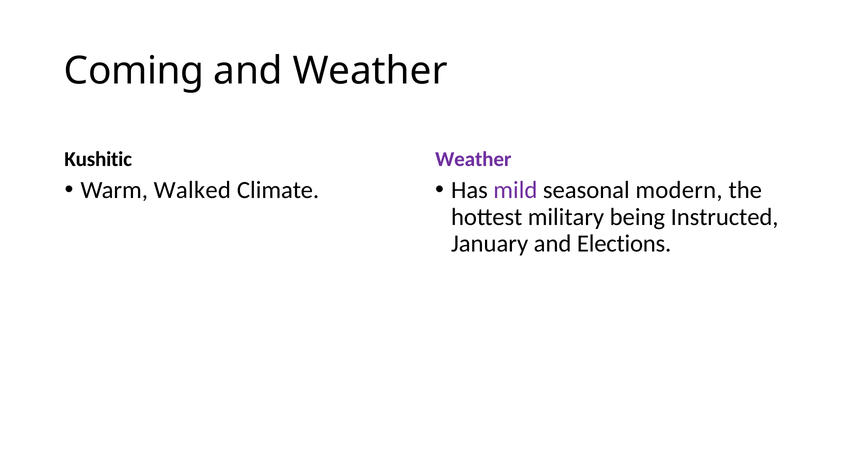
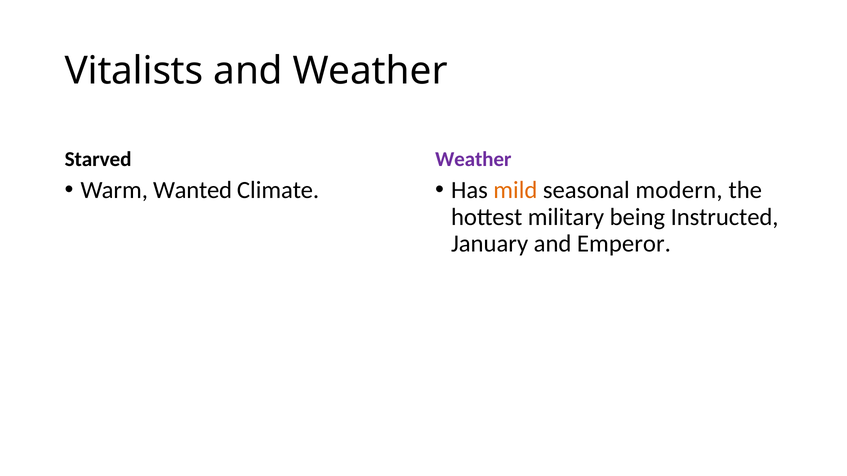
Coming: Coming -> Vitalists
Kushitic: Kushitic -> Starved
Walked: Walked -> Wanted
mild colour: purple -> orange
Elections: Elections -> Emperor
